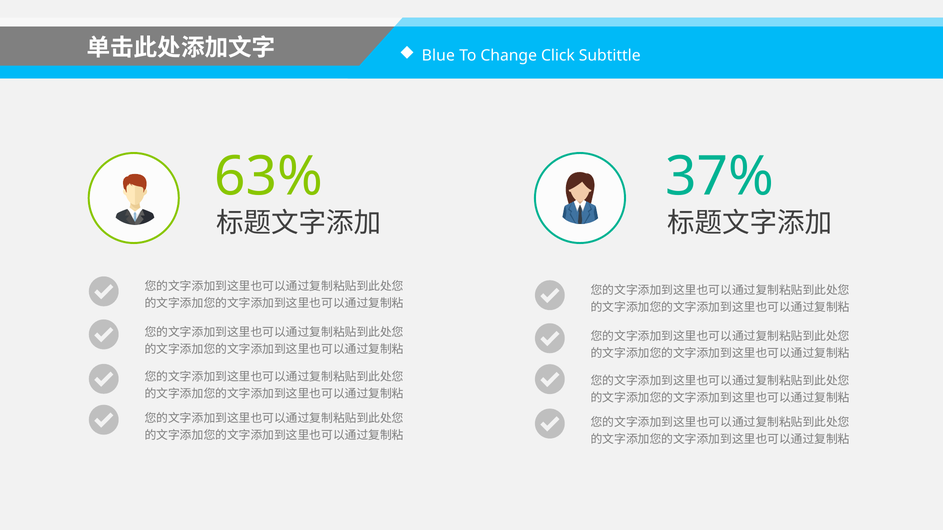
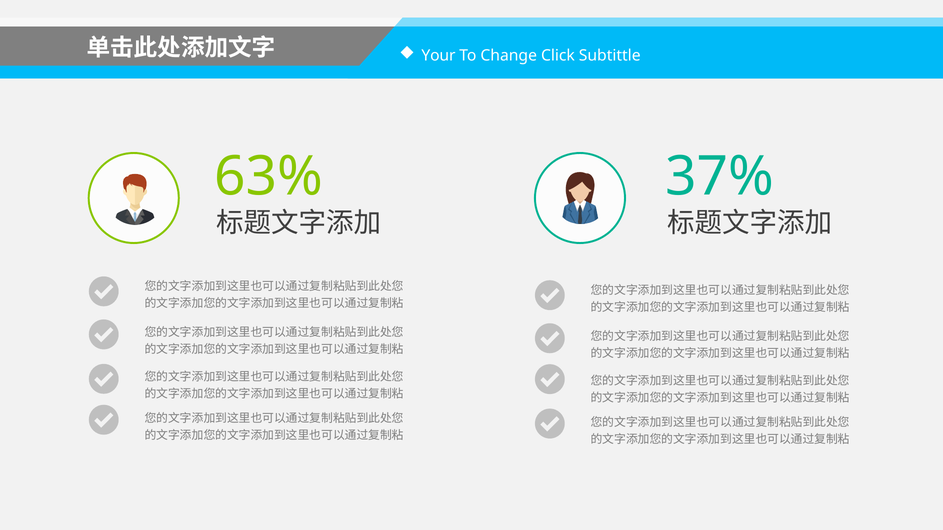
Blue: Blue -> Your
